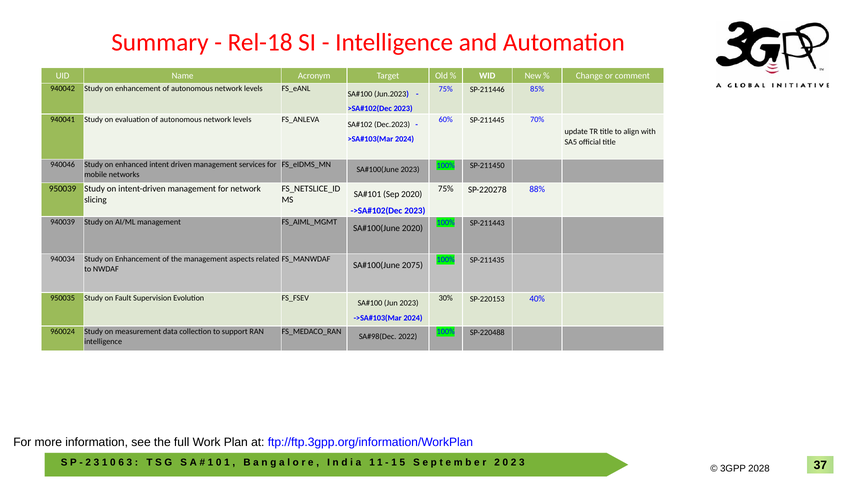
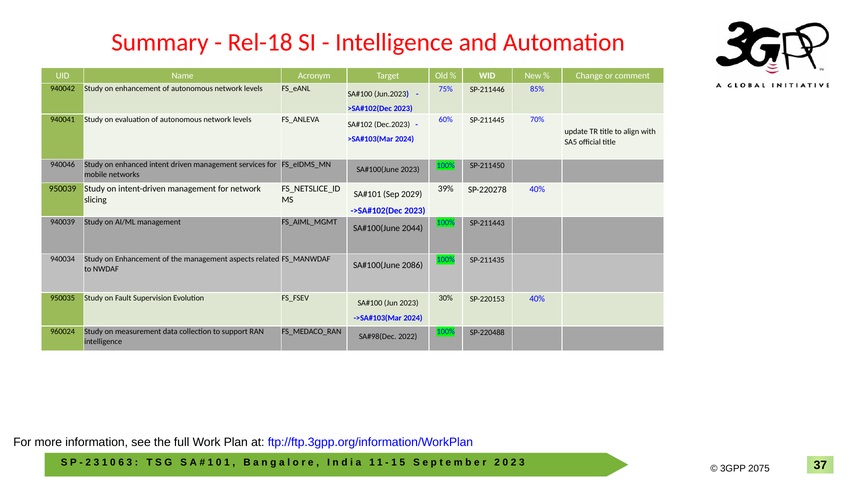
75% at (446, 189): 75% -> 39%
SP-220278 88%: 88% -> 40%
Sep 2020: 2020 -> 2029
2020 at (412, 228): 2020 -> 2044
2075: 2075 -> 2086
2028: 2028 -> 2075
